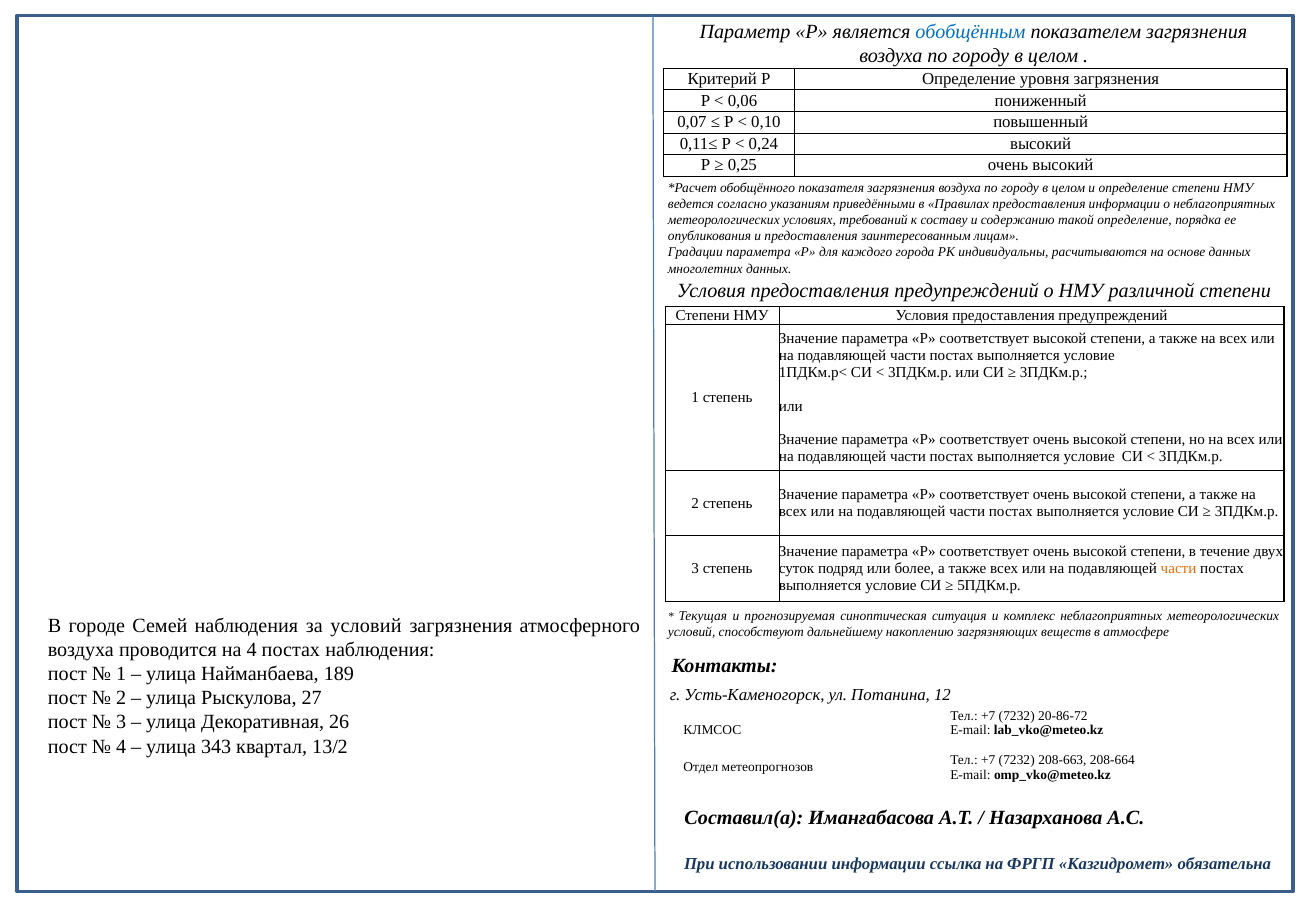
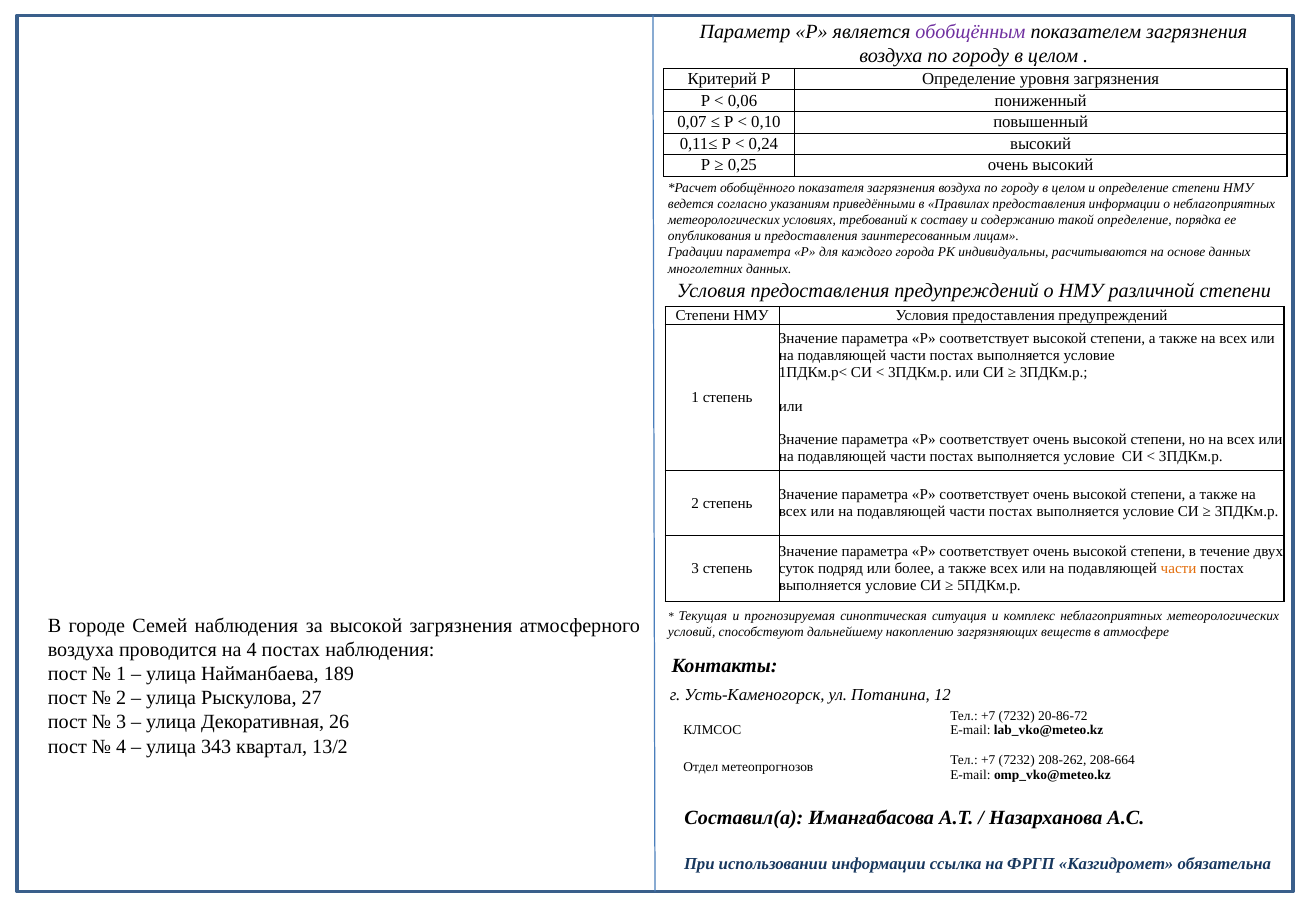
обобщённым colour: blue -> purple
за условий: условий -> высокой
208-663: 208-663 -> 208-262
